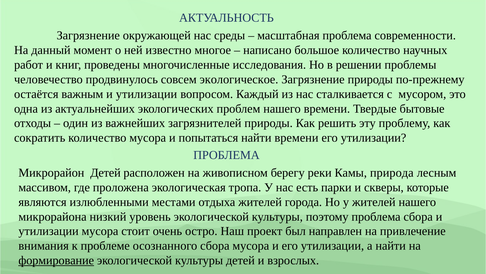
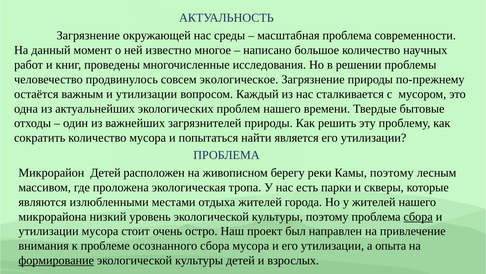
найти времени: времени -> является
Камы природа: природа -> поэтому
сбора at (418, 216) underline: none -> present
а найти: найти -> опыта
